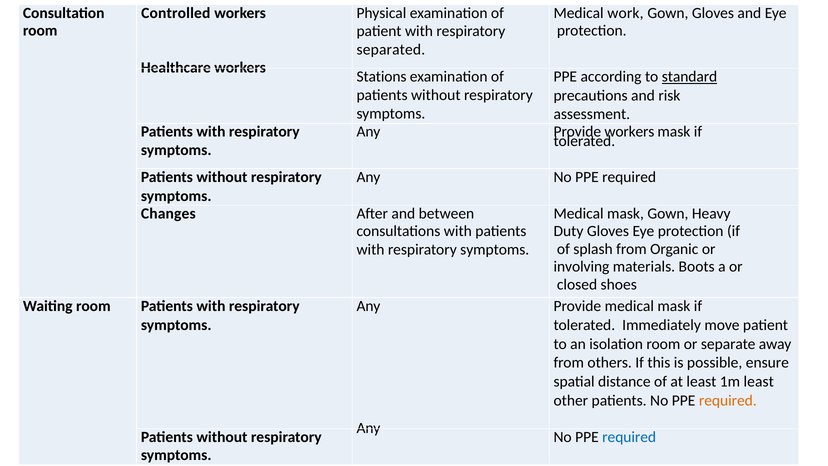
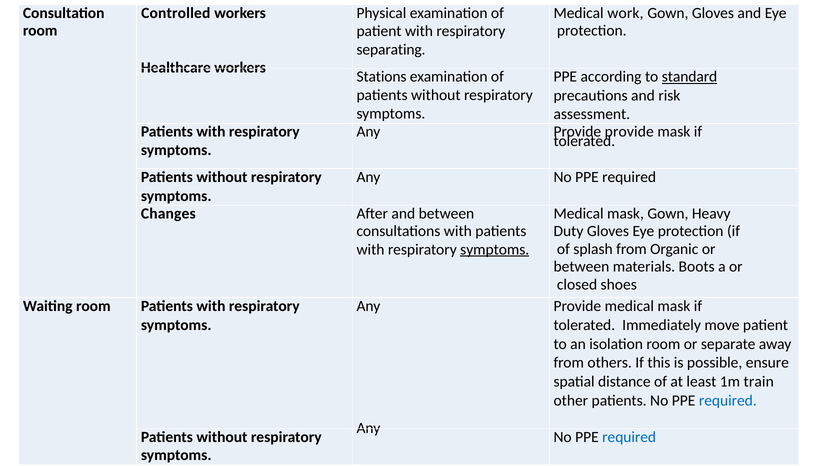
separated: separated -> separating
workers at (629, 132): workers -> provide
symptoms at (495, 249) underline: none -> present
involving at (581, 267): involving -> between
1m least: least -> train
required at (728, 401) colour: orange -> blue
